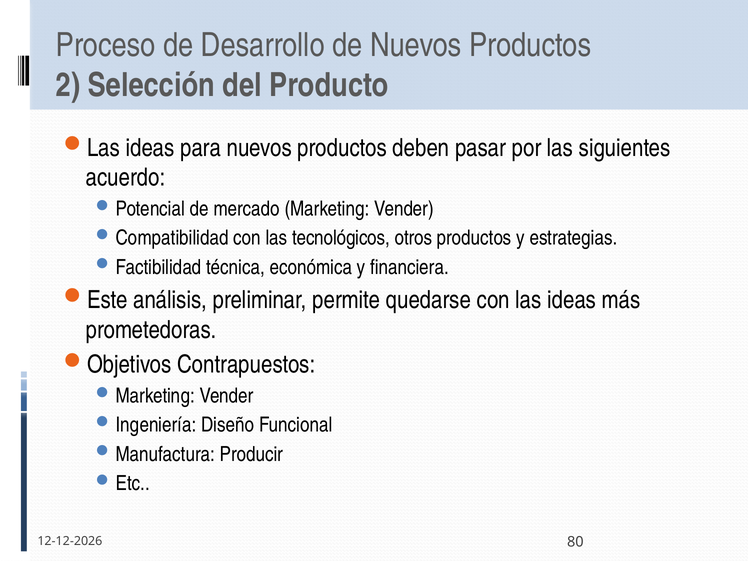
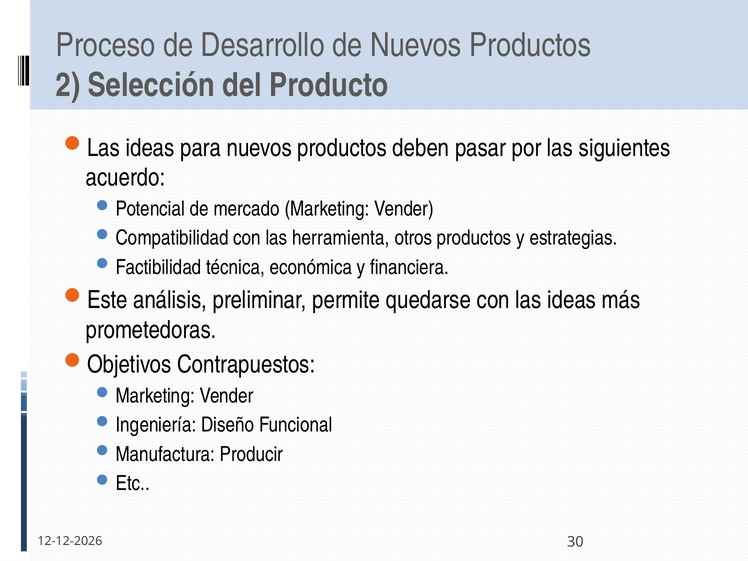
tecnológicos: tecnológicos -> herramienta
80: 80 -> 30
